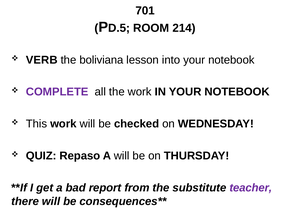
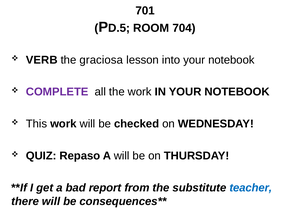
214: 214 -> 704
boliviana: boliviana -> graciosa
teacher colour: purple -> blue
